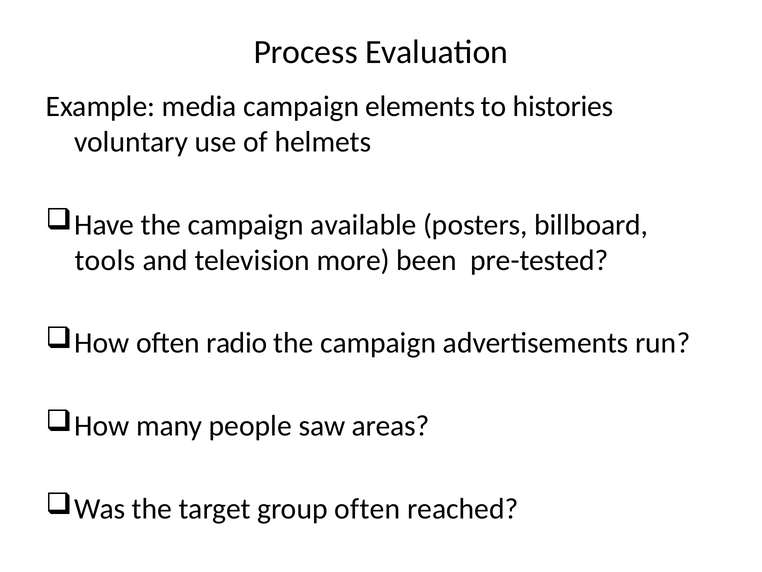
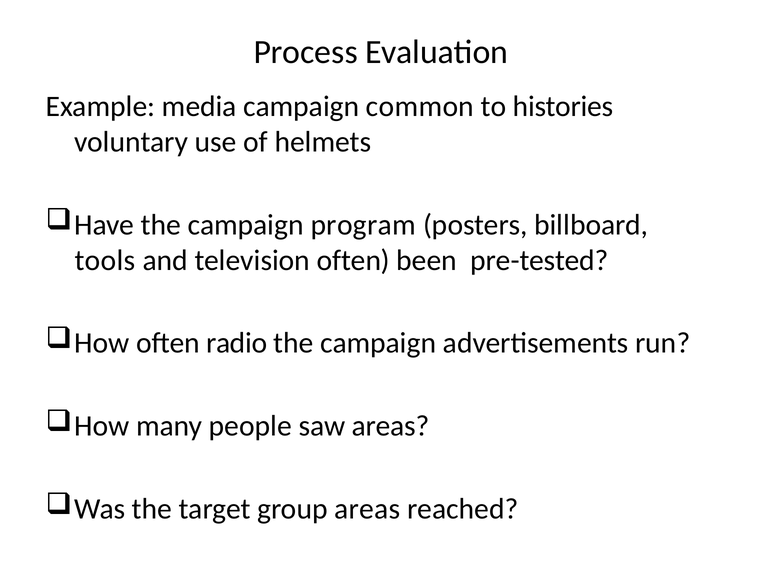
elements: elements -> common
available: available -> program
television more: more -> often
group often: often -> areas
